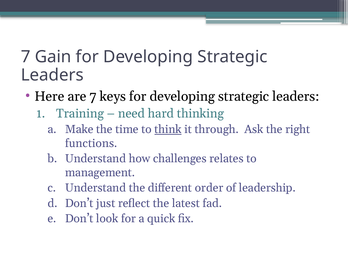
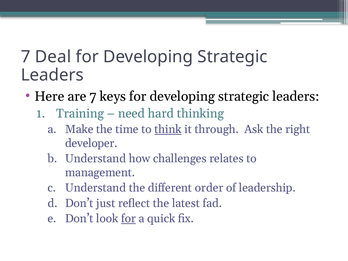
Gain: Gain -> Deal
functions: functions -> developer
for at (128, 219) underline: none -> present
